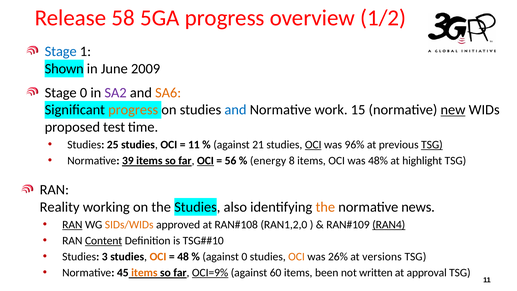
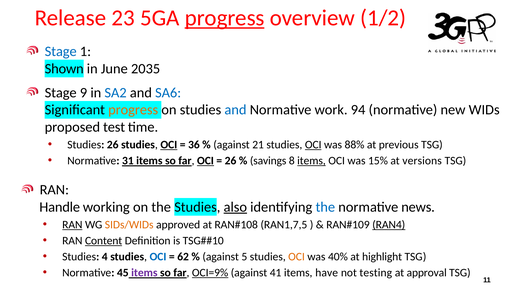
58: 58 -> 23
progress at (225, 18) underline: none -> present
2009: 2009 -> 2035
Stage 0: 0 -> 9
SA2 colour: purple -> blue
SA6 colour: orange -> blue
15: 15 -> 94
new underline: present -> none
Studies 25: 25 -> 26
OCI at (169, 145) underline: none -> present
11 at (194, 145): 11 -> 36
96%: 96% -> 88%
TSG at (432, 145) underline: present -> none
39: 39 -> 31
56 at (231, 161): 56 -> 26
energy: energy -> savings
items at (311, 161) underline: none -> present
48%: 48% -> 15%
highlight: highlight -> versions
Reality: Reality -> Handle
also underline: none -> present
the at (325, 207) colour: orange -> blue
RAN1,2,0: RAN1,2,0 -> RAN1,7,5
3: 3 -> 4
OCI at (158, 257) colour: orange -> blue
48: 48 -> 62
against 0: 0 -> 5
26%: 26% -> 40%
versions: versions -> highlight
items at (144, 273) colour: orange -> purple
60: 60 -> 41
been: been -> have
written: written -> testing
